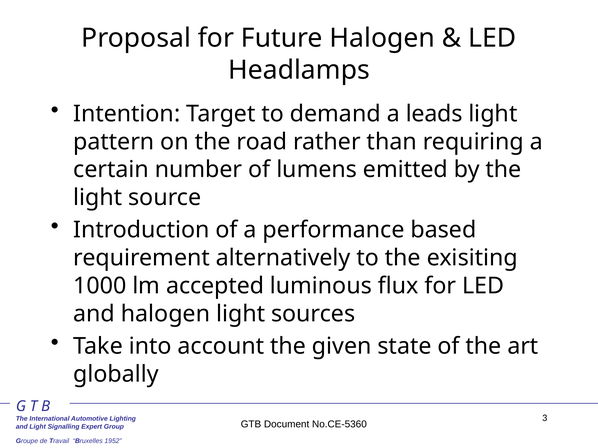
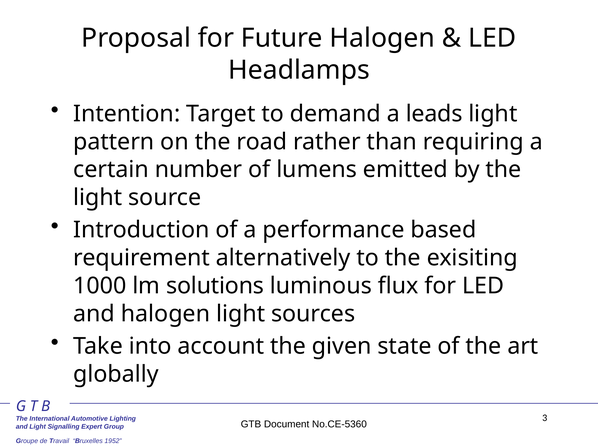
accepted: accepted -> solutions
